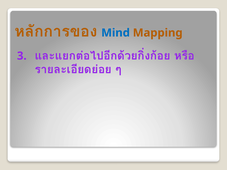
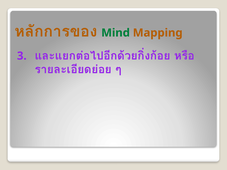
Mind colour: blue -> green
